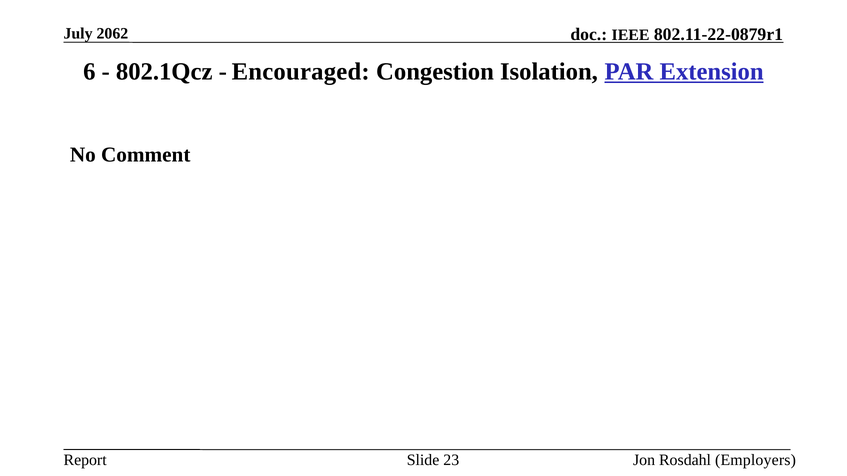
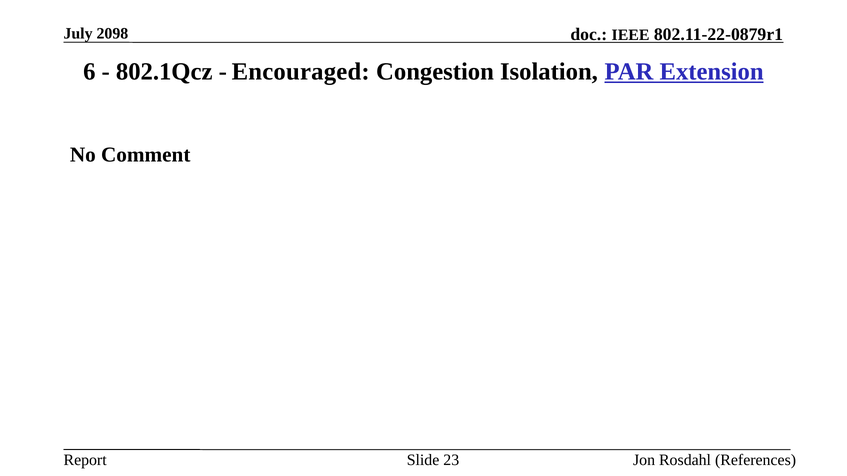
2062: 2062 -> 2098
Employers: Employers -> References
